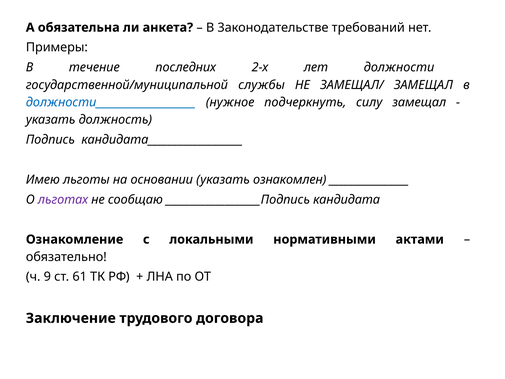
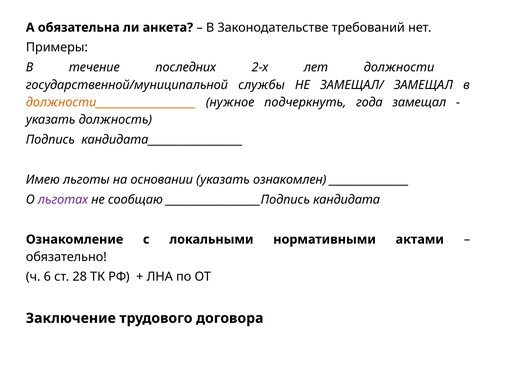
должности____________________ colour: blue -> orange
силу: силу -> года
9: 9 -> 6
61: 61 -> 28
